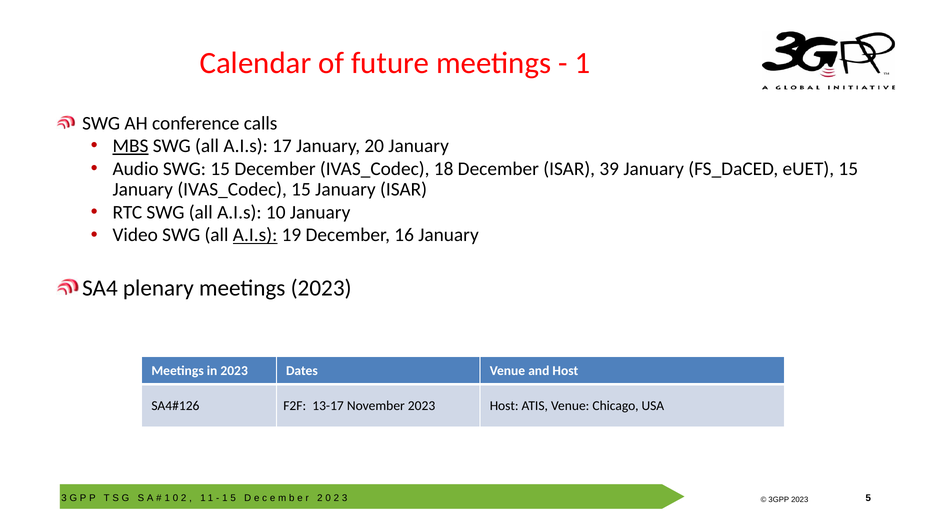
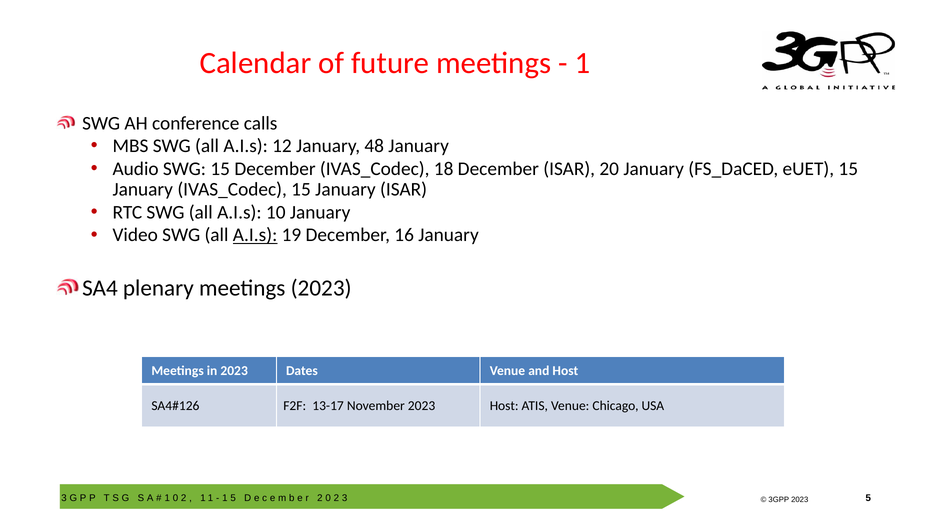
MBS underline: present -> none
17: 17 -> 12
20: 20 -> 48
39: 39 -> 20
